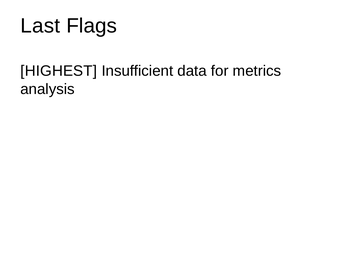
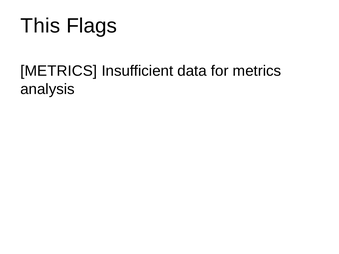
Last: Last -> This
HIGHEST at (59, 71): HIGHEST -> METRICS
